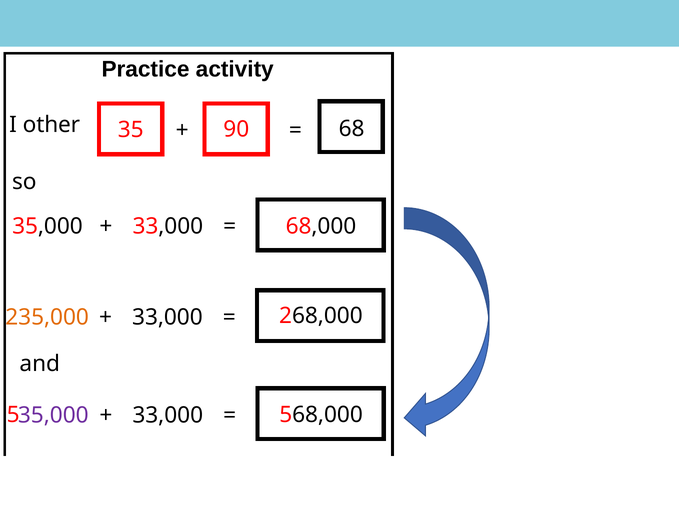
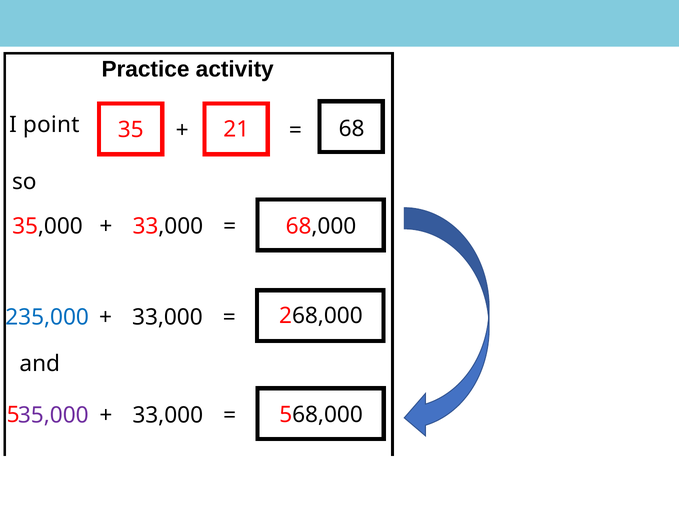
other: other -> point
90: 90 -> 21
235,000 colour: orange -> blue
